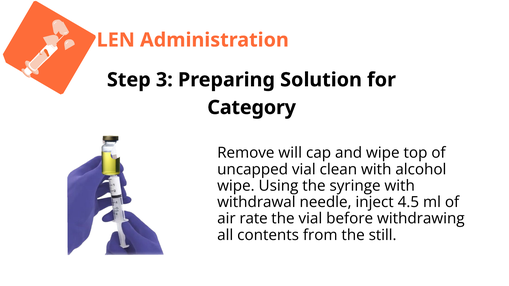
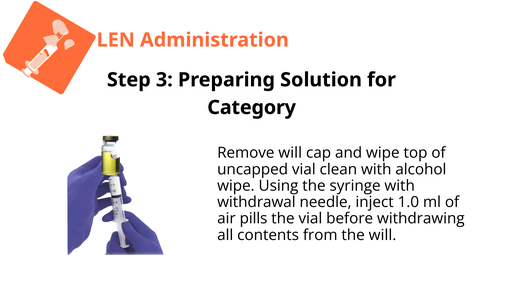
4.5: 4.5 -> 1.0
rate: rate -> pills
the still: still -> will
